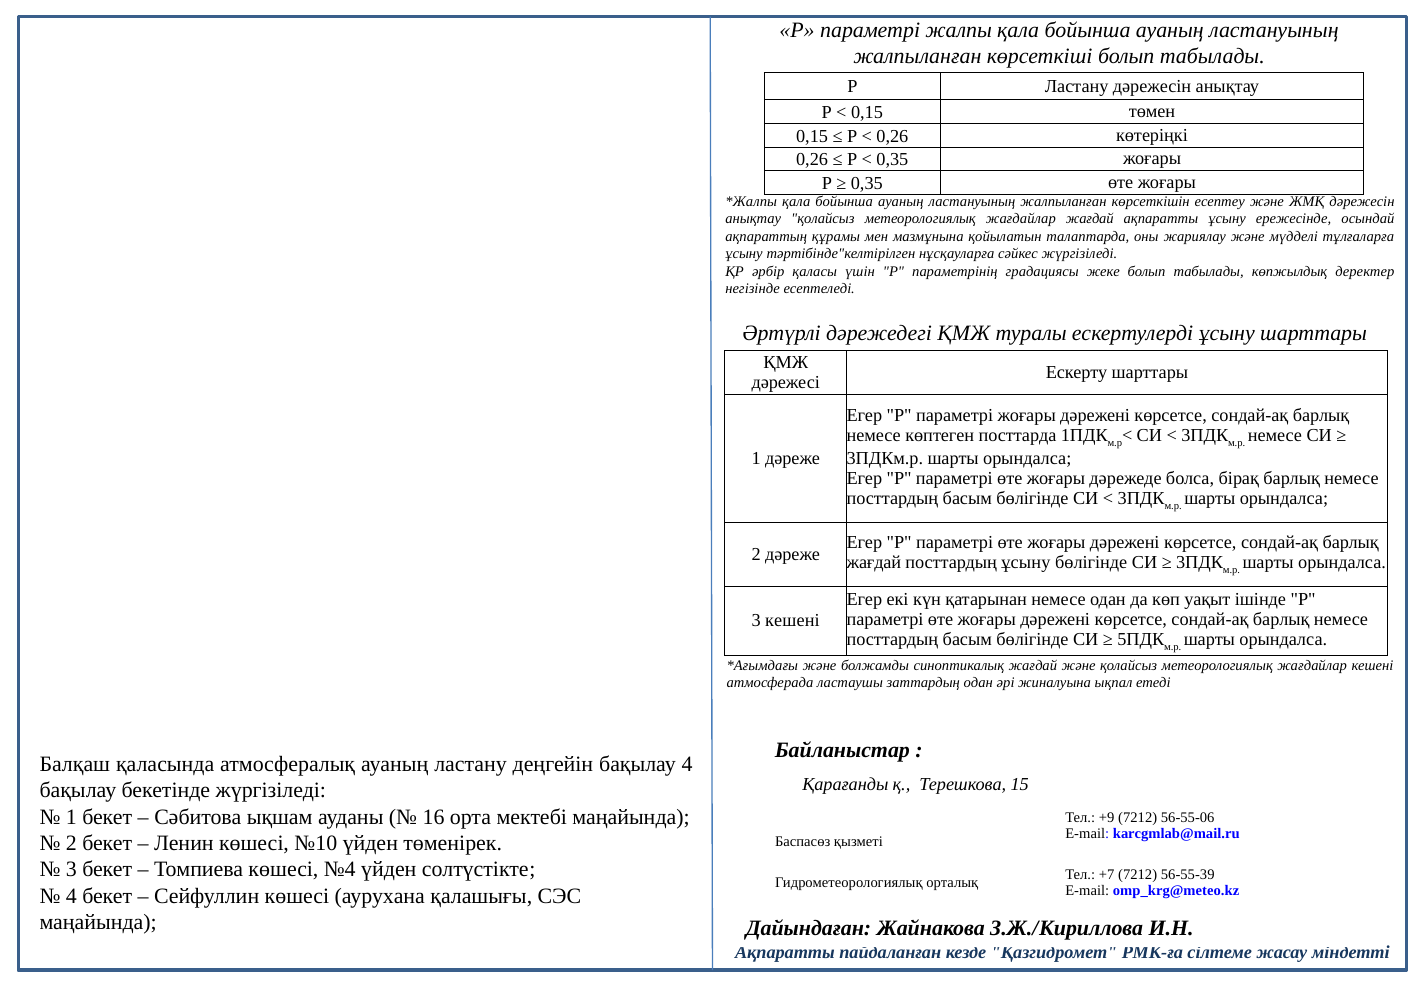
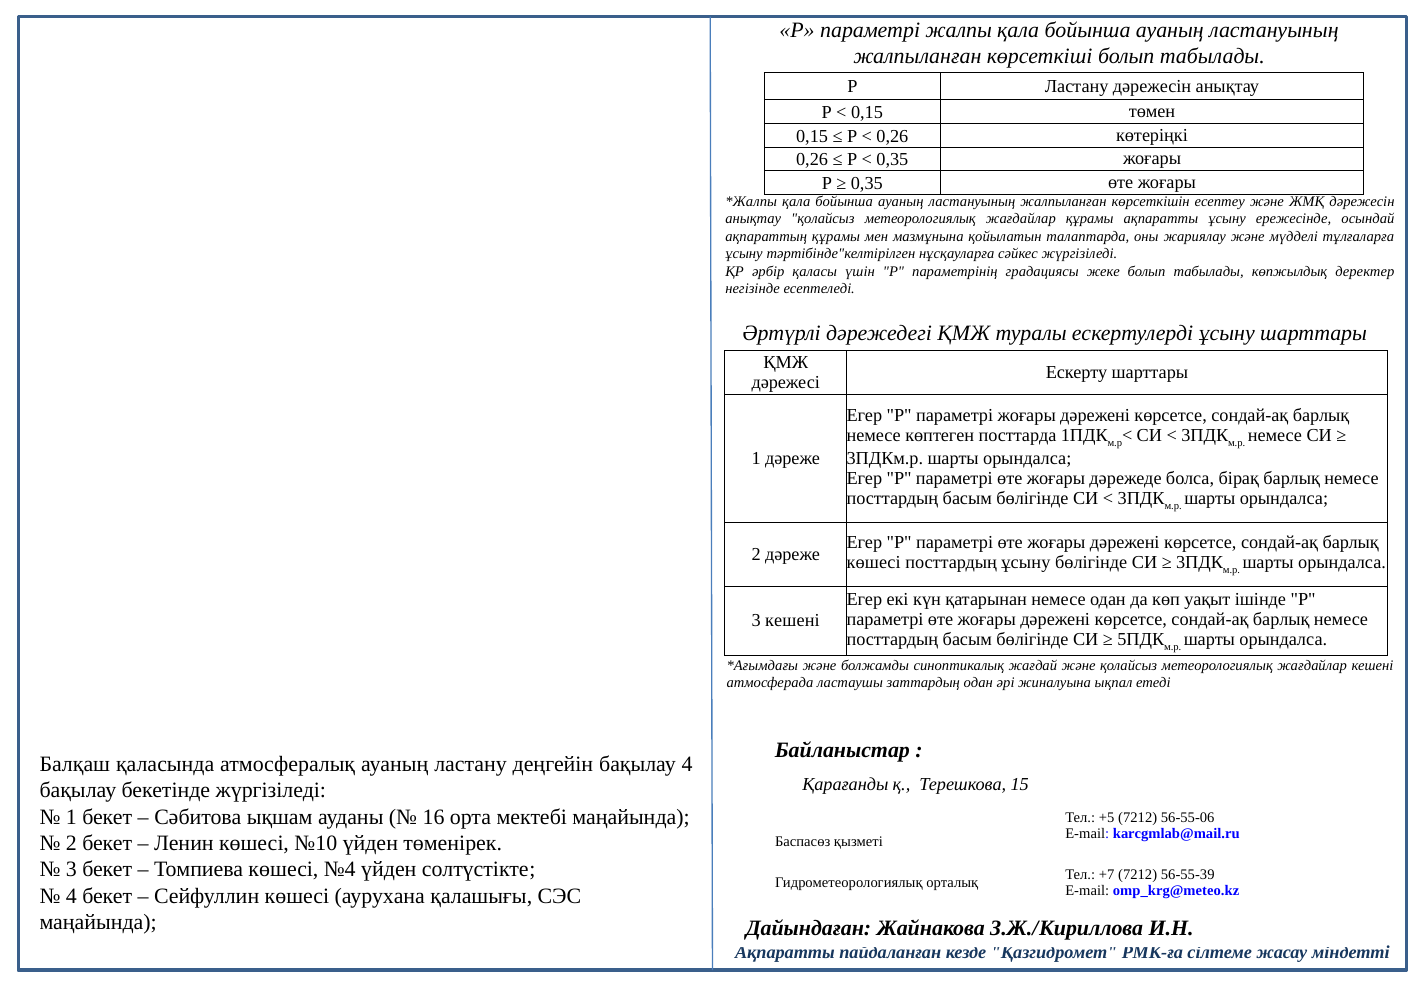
жағдайлар жағдай: жағдай -> құрамы
жағдай at (874, 563): жағдай -> көшесі
+9: +9 -> +5
